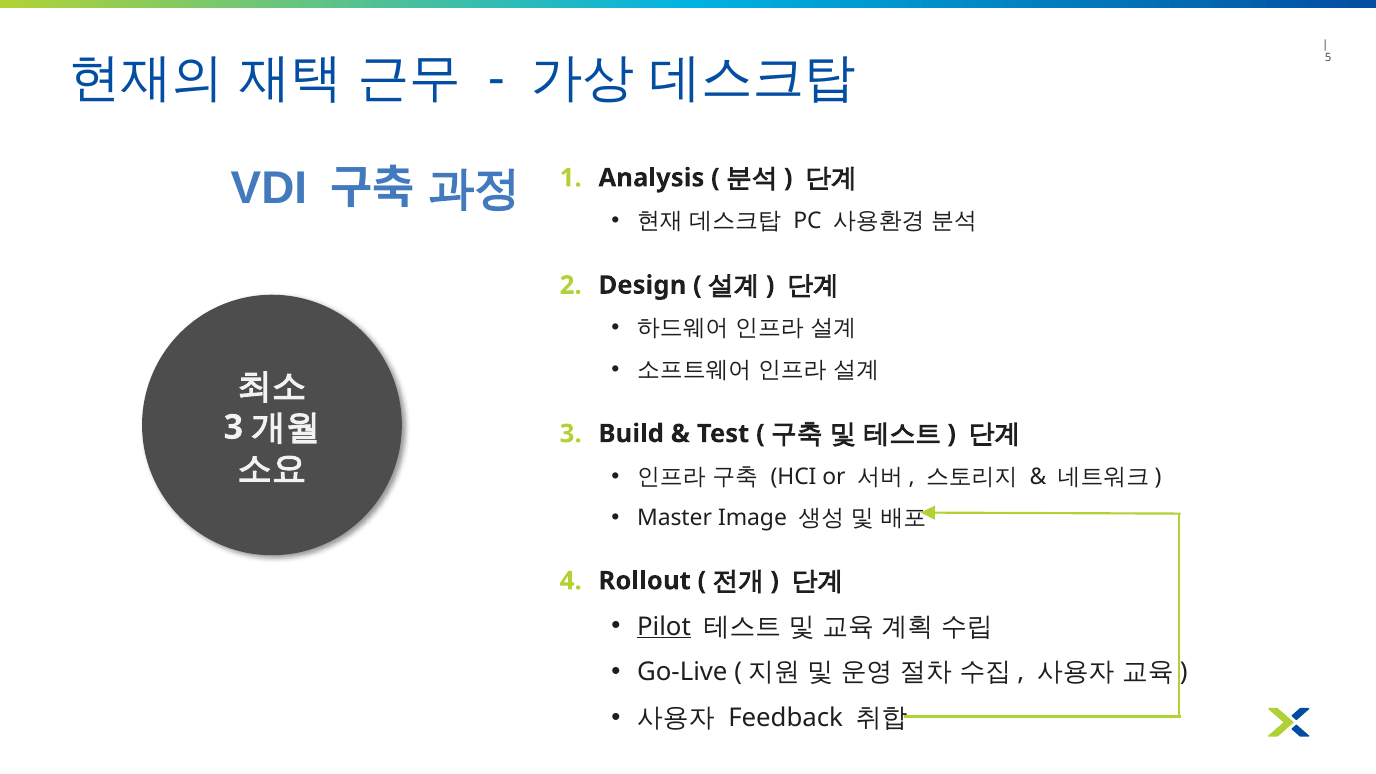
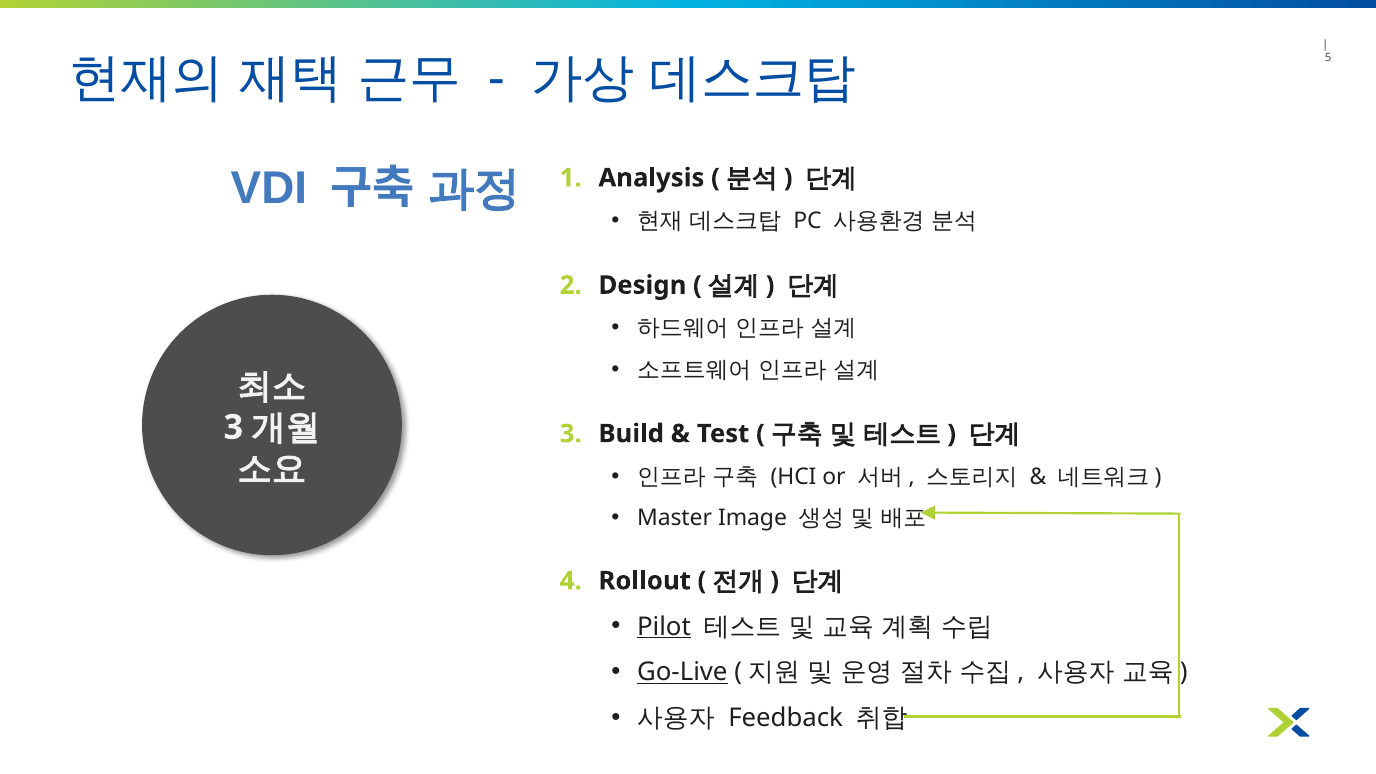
Go-Live underline: none -> present
